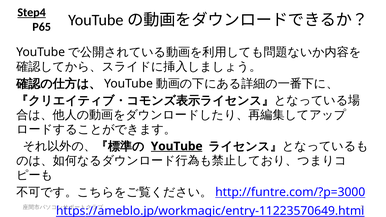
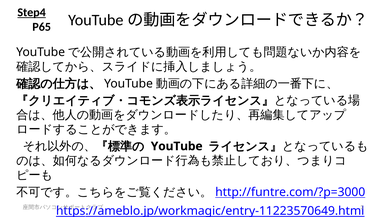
YouTube at (177, 146) underline: present -> none
